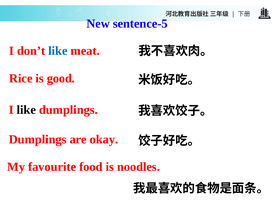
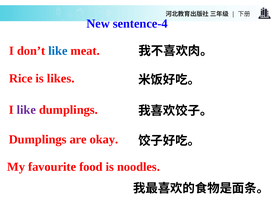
sentence-5: sentence-5 -> sentence-4
good: good -> likes
like at (26, 109) colour: black -> purple
